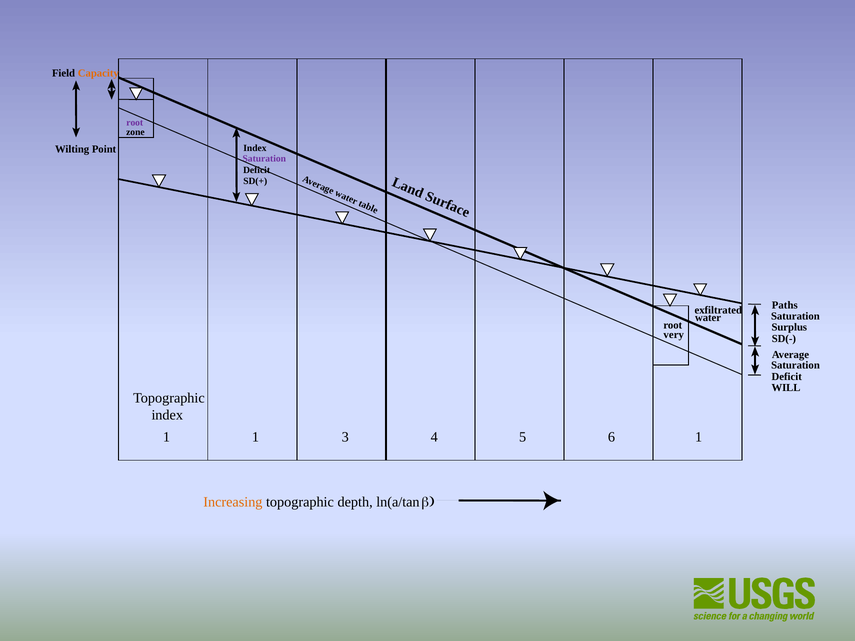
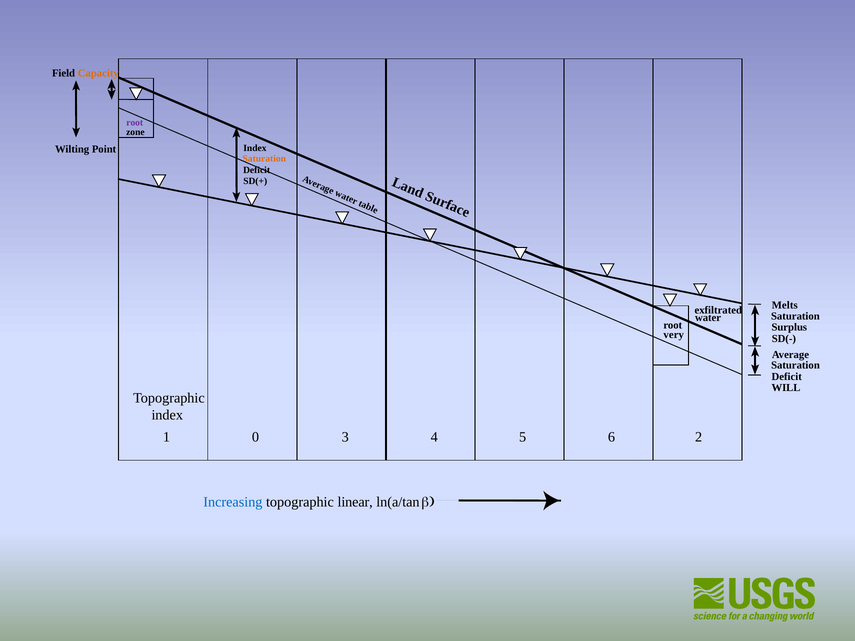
Saturation at (264, 159) colour: purple -> orange
Paths: Paths -> Melts
1 1: 1 -> 0
6 1: 1 -> 2
Increasing colour: orange -> blue
depth: depth -> linear
